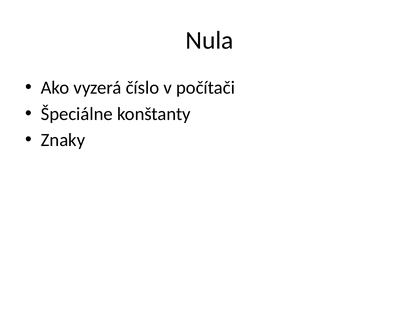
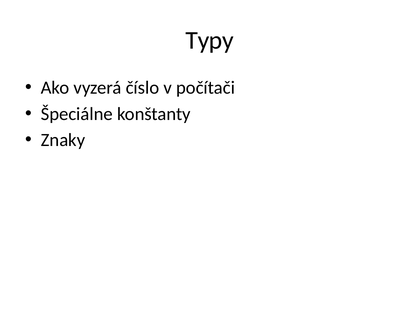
Nula: Nula -> Typy
